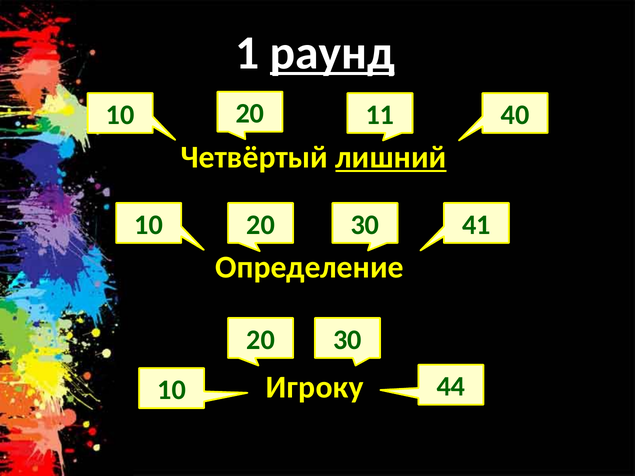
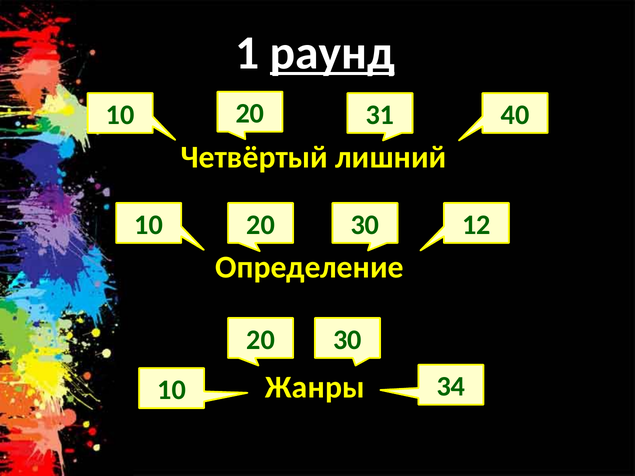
11: 11 -> 31
лишний underline: present -> none
41: 41 -> 12
Игроку: Игроку -> Жанры
44: 44 -> 34
